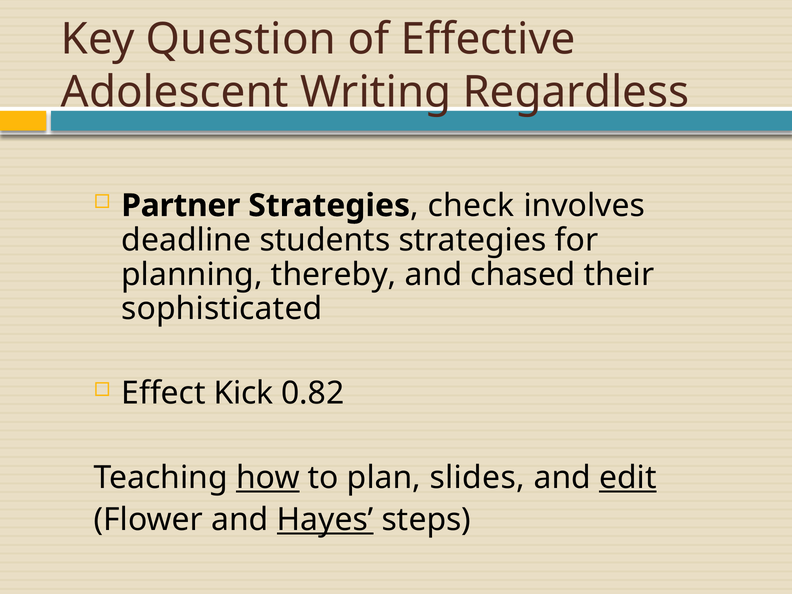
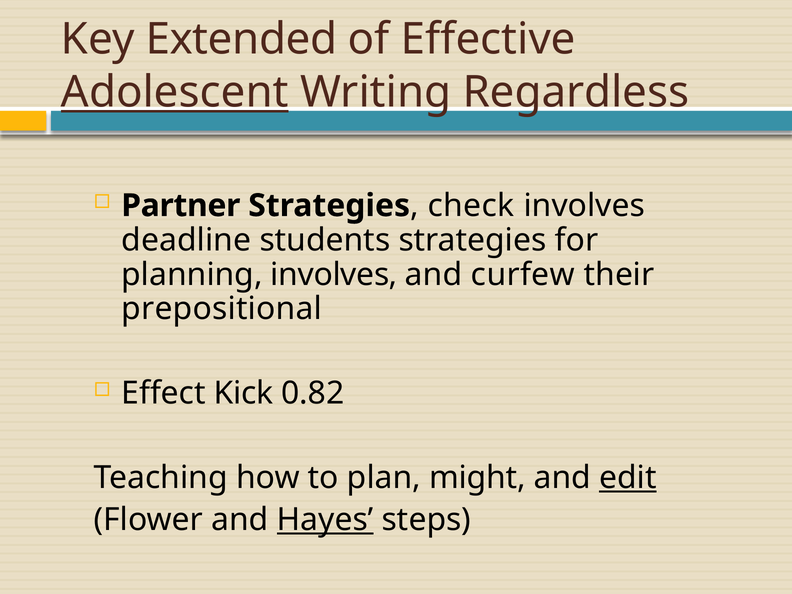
Question: Question -> Extended
Adolescent underline: none -> present
planning thereby: thereby -> involves
chased: chased -> curfew
sophisticated: sophisticated -> prepositional
how underline: present -> none
slides: slides -> might
